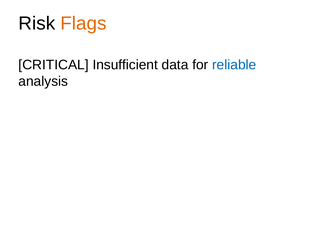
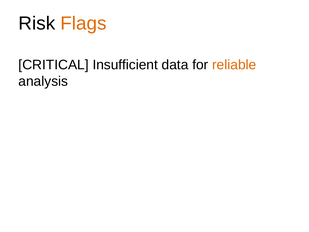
reliable colour: blue -> orange
